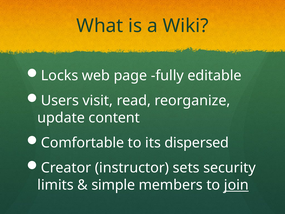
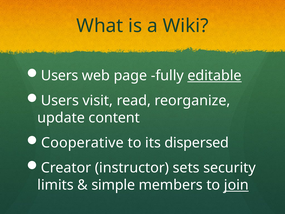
Locks at (60, 76): Locks -> Users
editable underline: none -> present
Comfortable: Comfortable -> Cooperative
